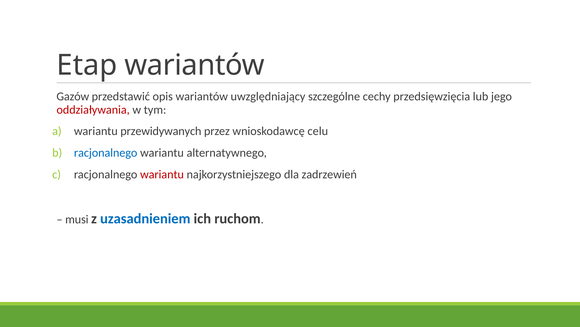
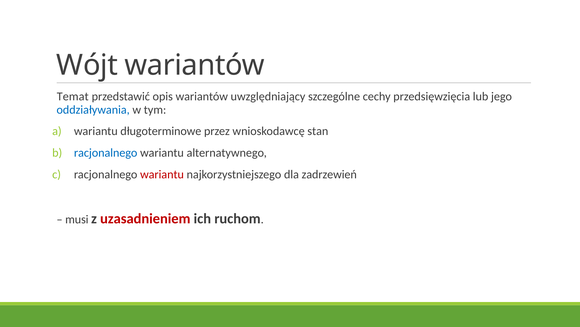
Etap: Etap -> Wójt
Gazów: Gazów -> Temat
oddziaływania colour: red -> blue
przewidywanych: przewidywanych -> długoterminowe
celu: celu -> stan
uzasadnieniem colour: blue -> red
